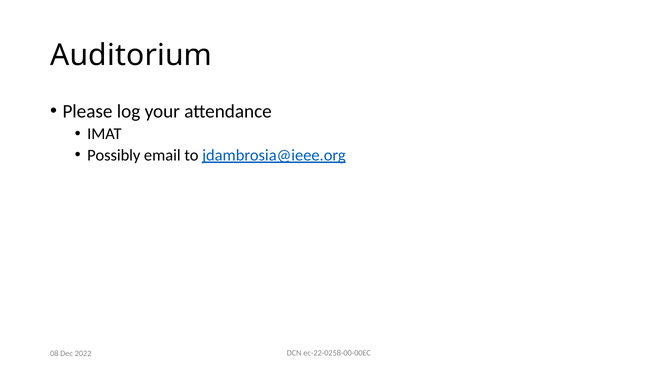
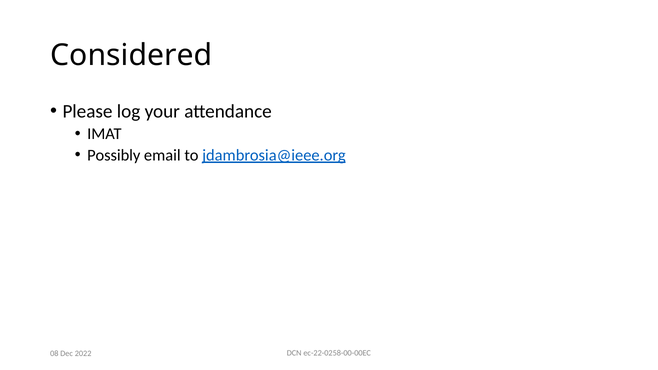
Auditorium: Auditorium -> Considered
